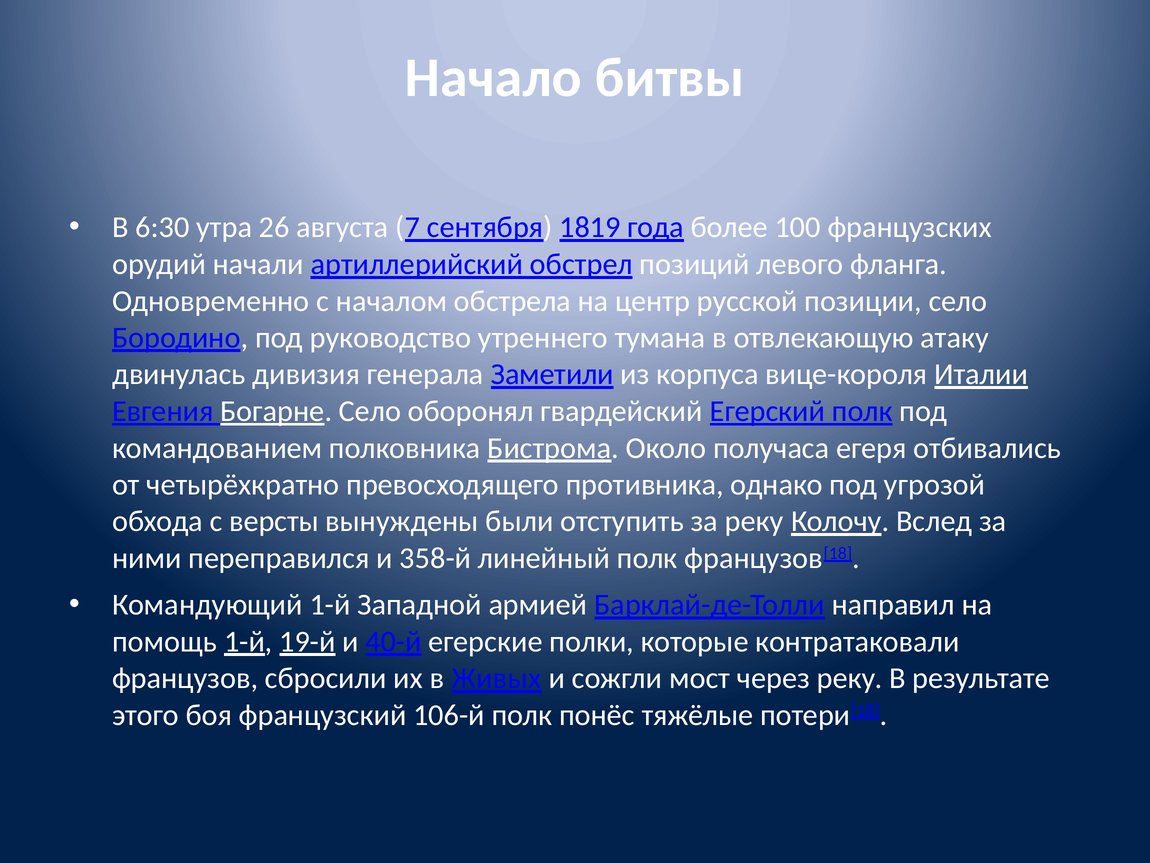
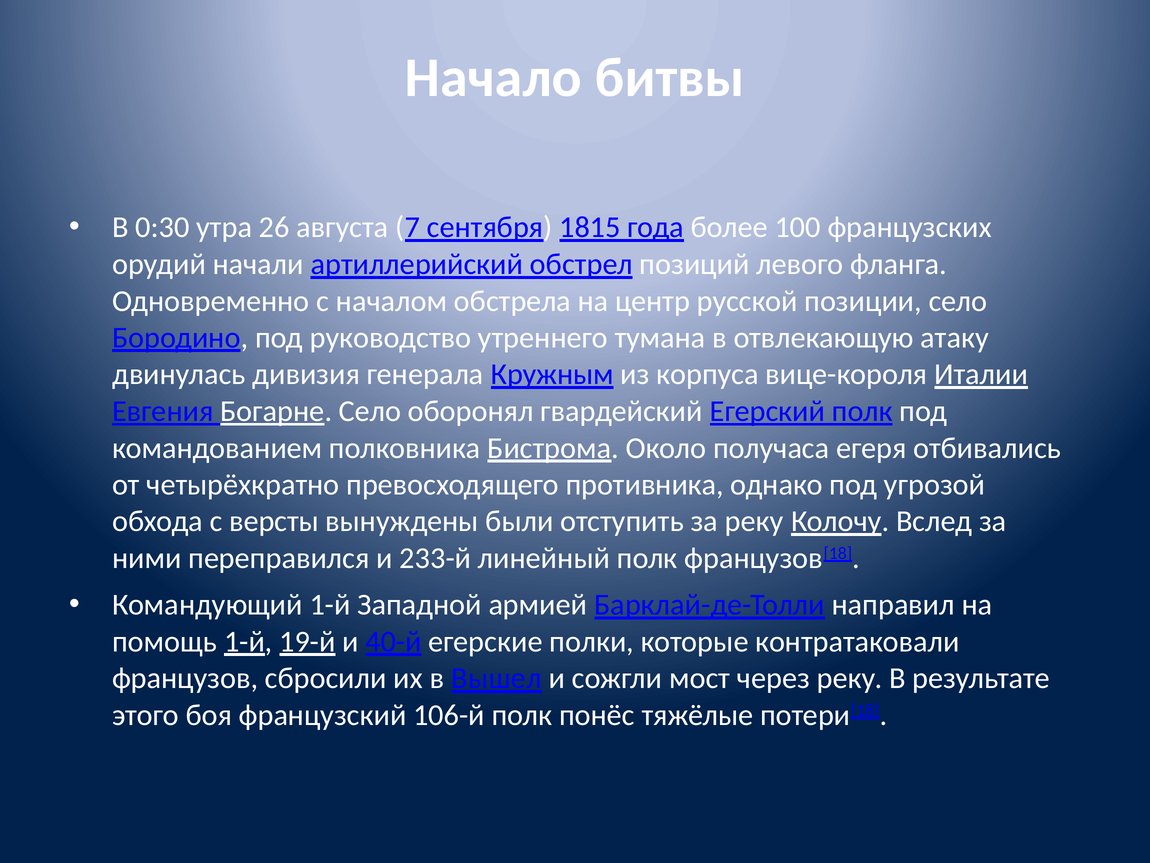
6:30: 6:30 -> 0:30
1819: 1819 -> 1815
Заметили: Заметили -> Кружным
358-й: 358-й -> 233-й
Живых: Живых -> Вышел
